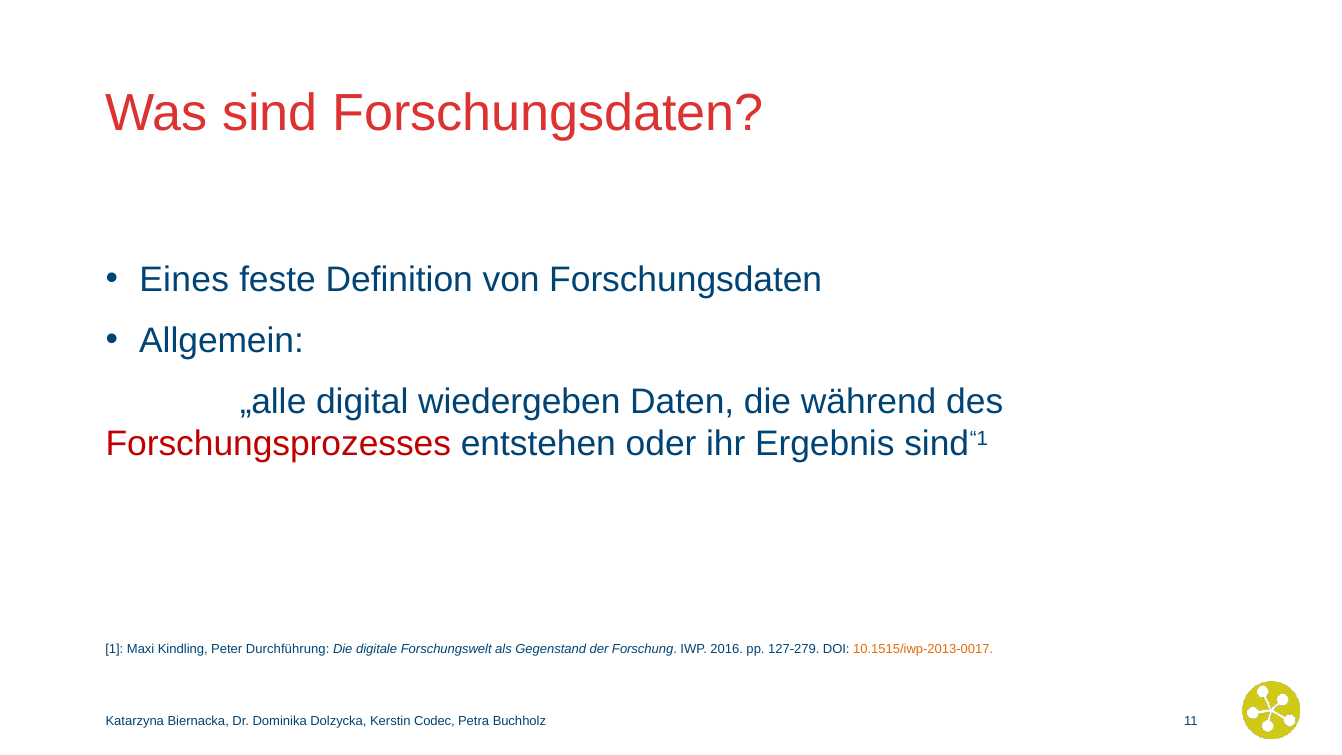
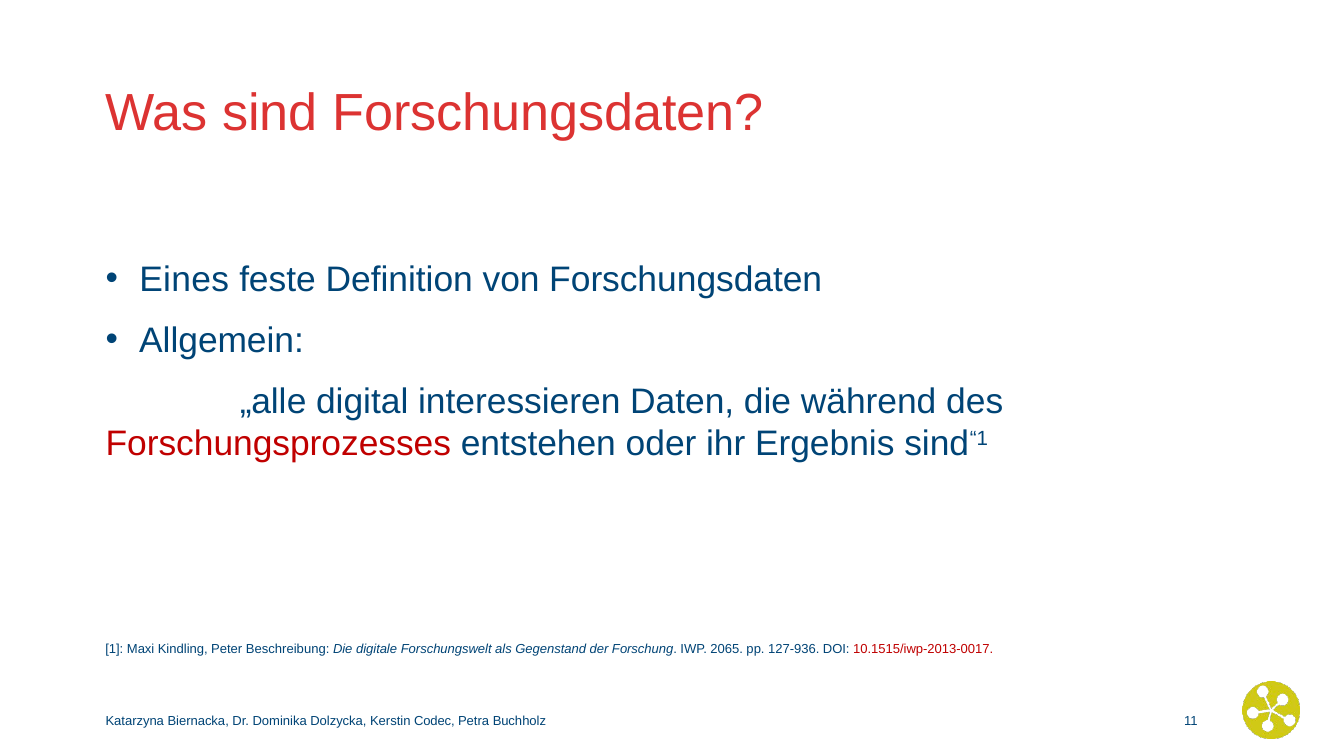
wiedergeben: wiedergeben -> interessieren
Durchführung: Durchführung -> Beschreibung
2016: 2016 -> 2065
127-279: 127-279 -> 127-936
10.1515/iwp-2013-0017 colour: orange -> red
